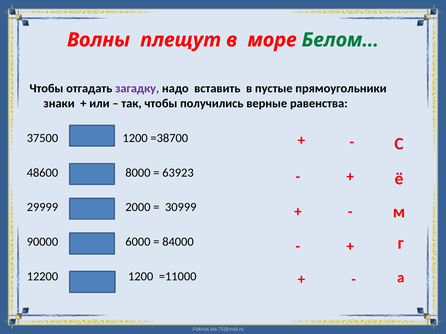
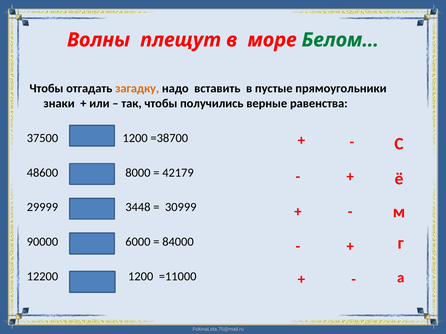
загадку colour: purple -> orange
63923: 63923 -> 42179
2000: 2000 -> 3448
